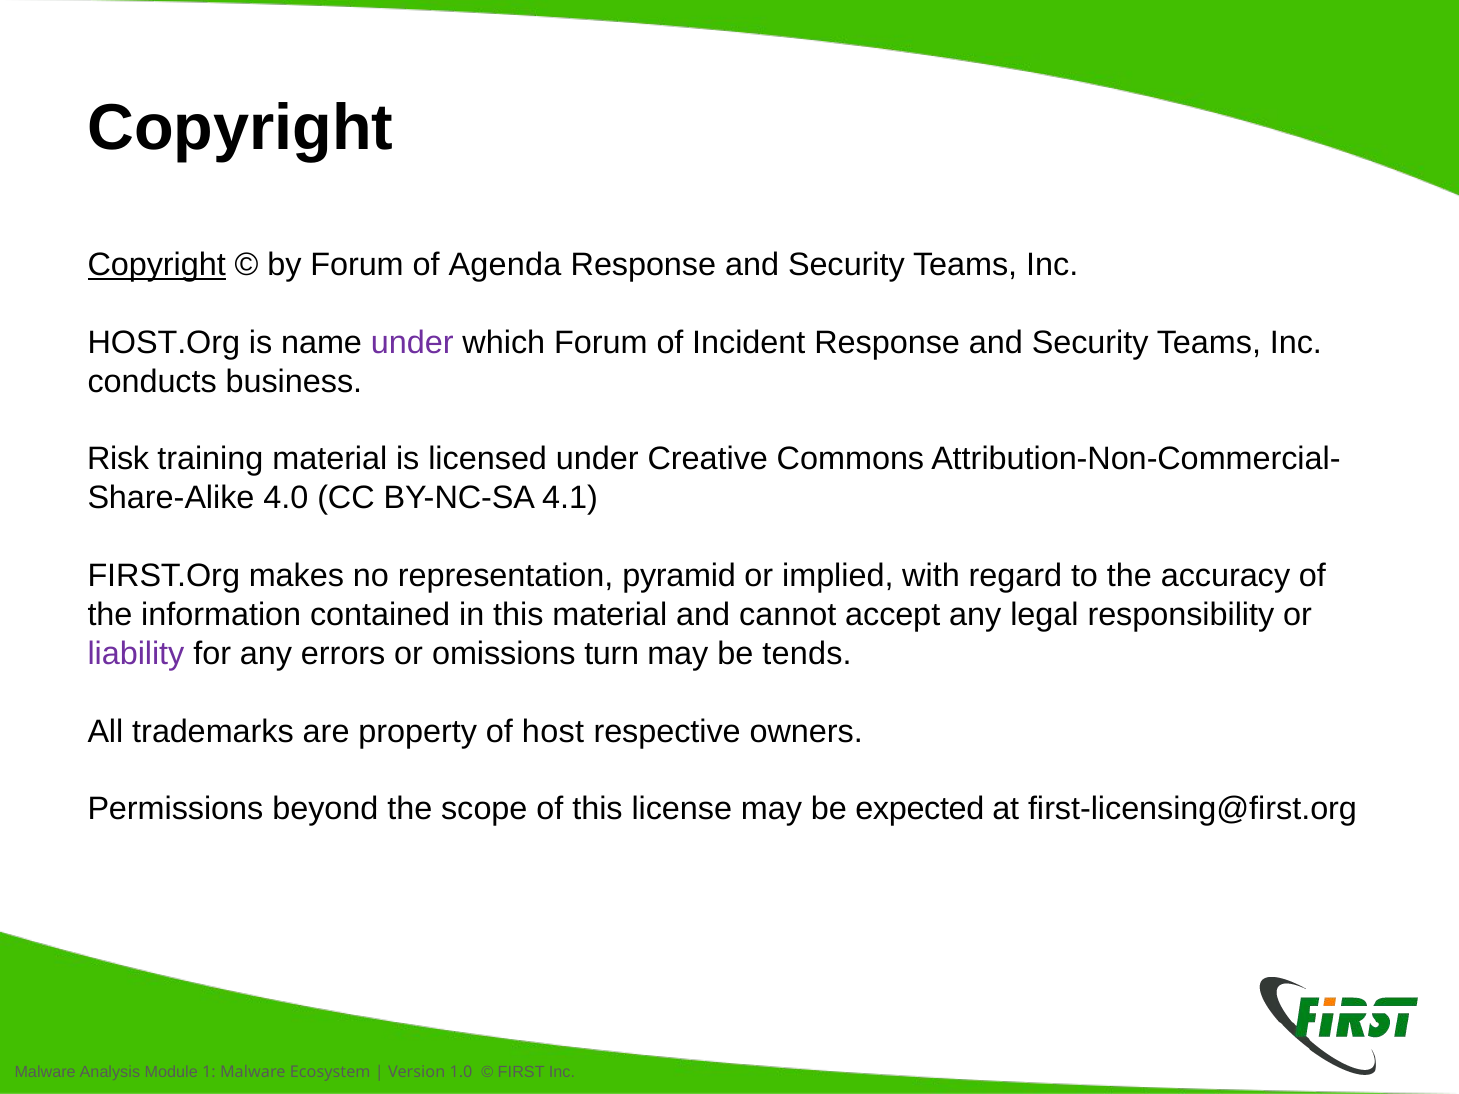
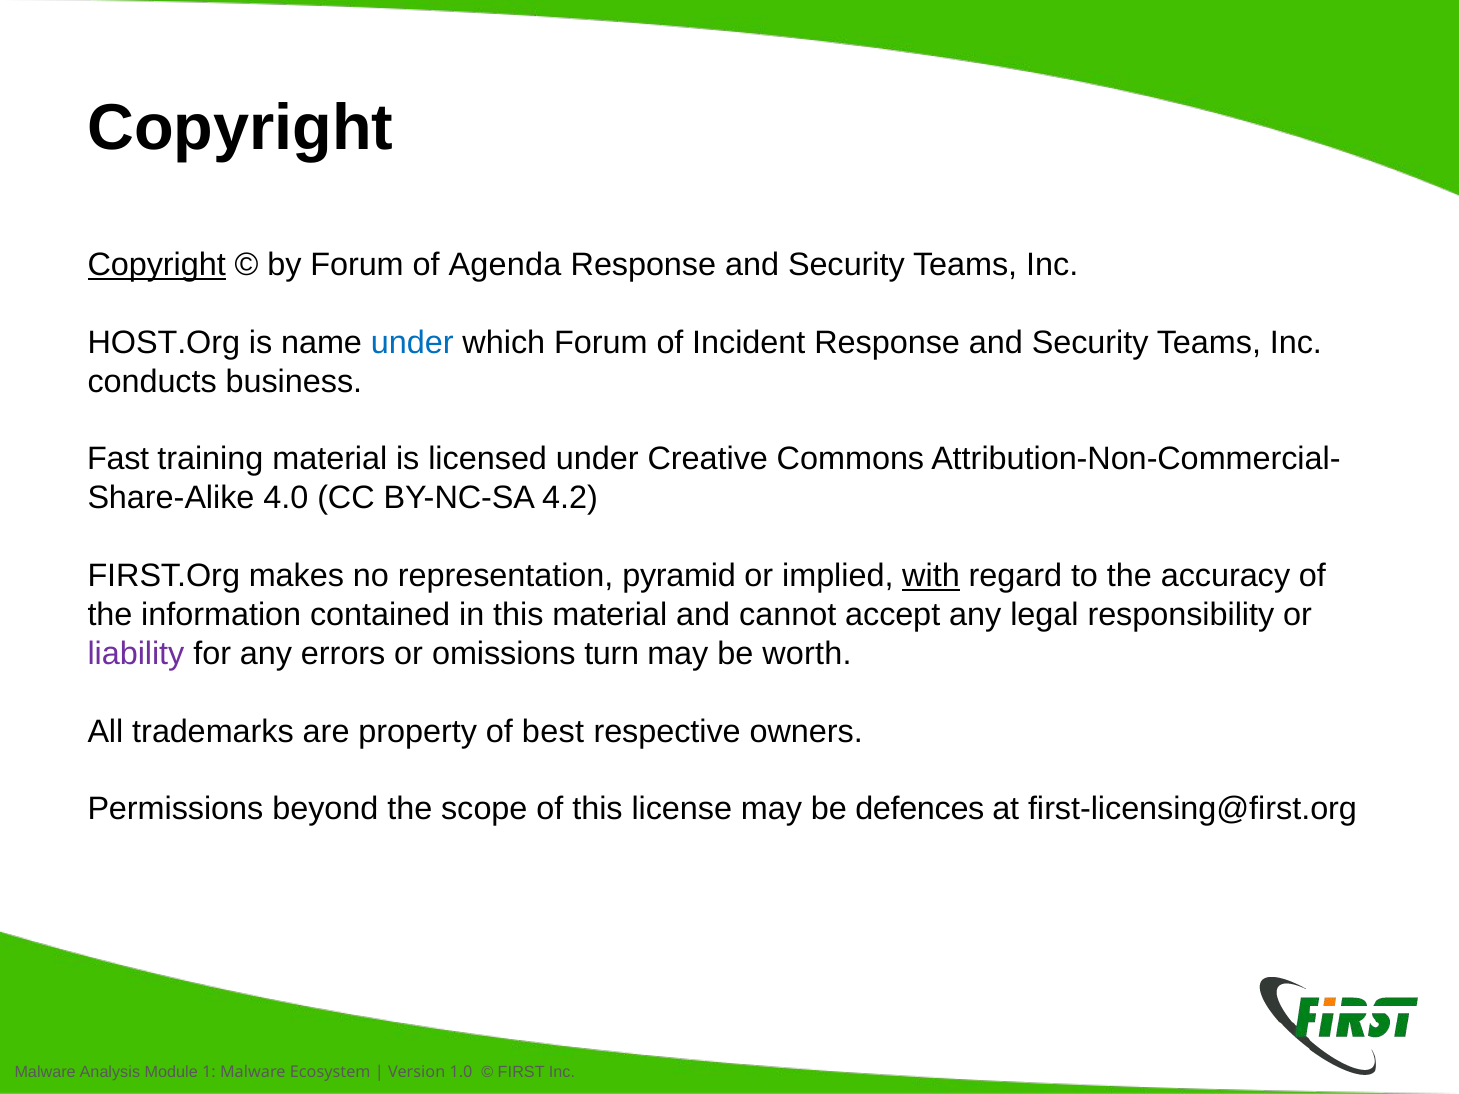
under at (412, 343) colour: purple -> blue
Risk: Risk -> Fast
4.1: 4.1 -> 4.2
with underline: none -> present
tends: tends -> worth
host: host -> best
expected: expected -> defences
